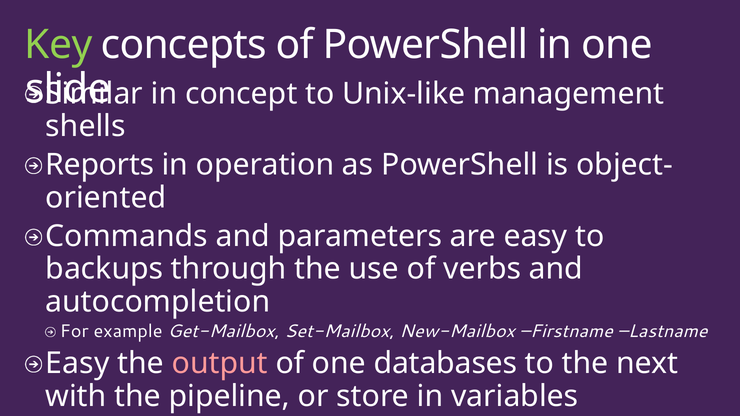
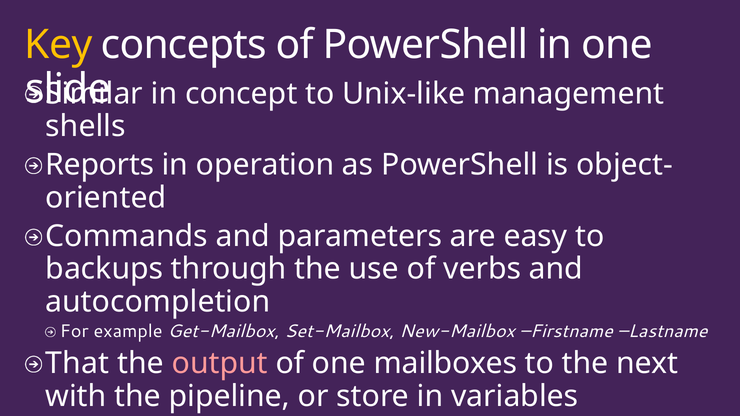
Key colour: light green -> yellow
Easy at (77, 364): Easy -> That
databases: databases -> mailboxes
